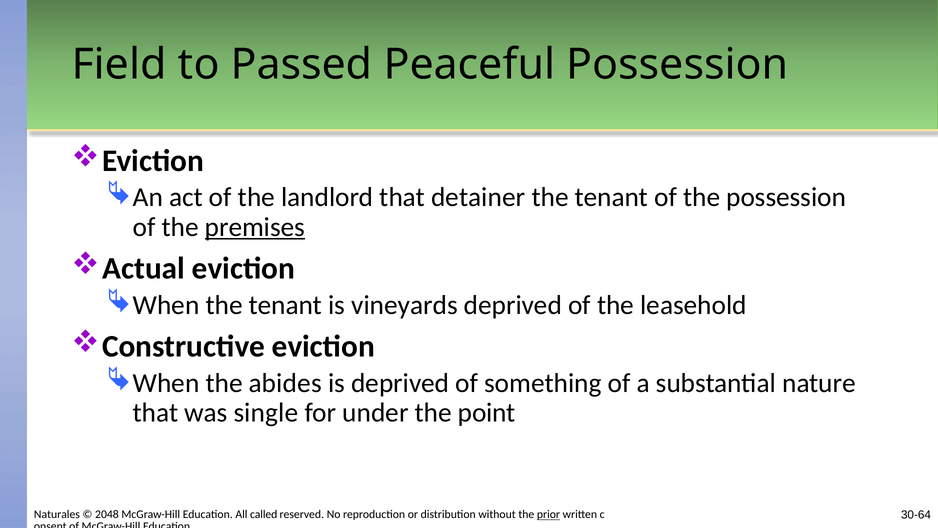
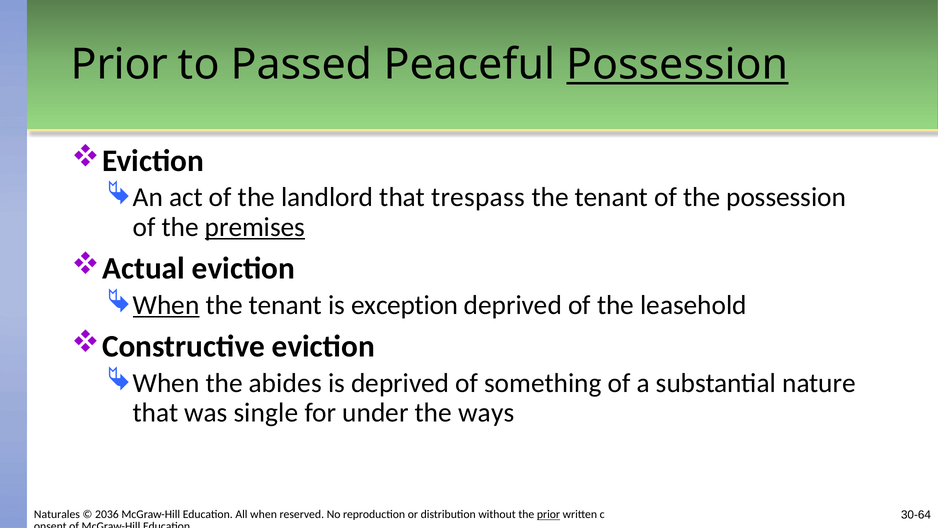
Field at (119, 65): Field -> Prior
Possession at (677, 65) underline: none -> present
detainer: detainer -> trespass
When at (166, 305) underline: none -> present
vineyards: vineyards -> exception
point: point -> ways
2048: 2048 -> 2036
All called: called -> when
